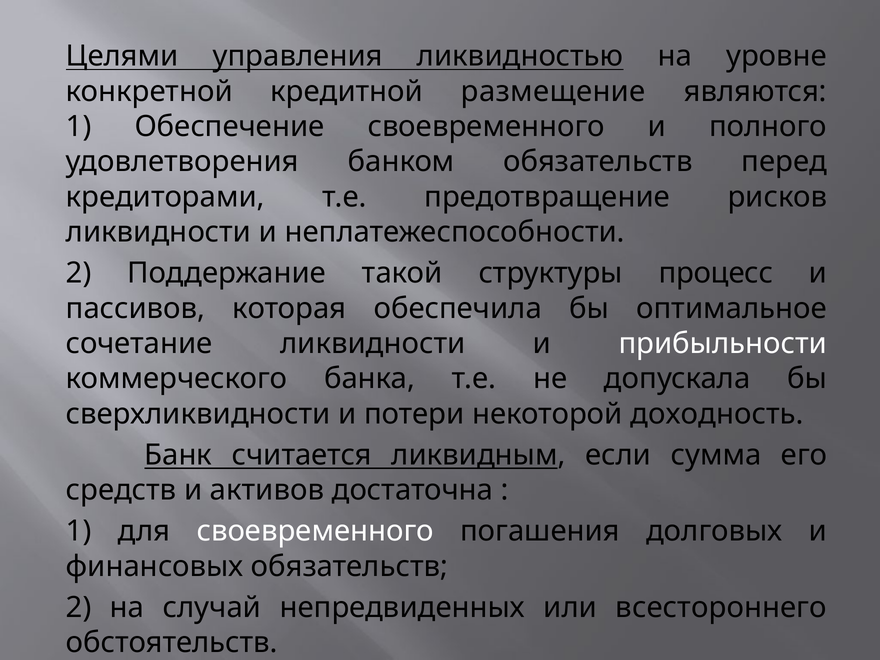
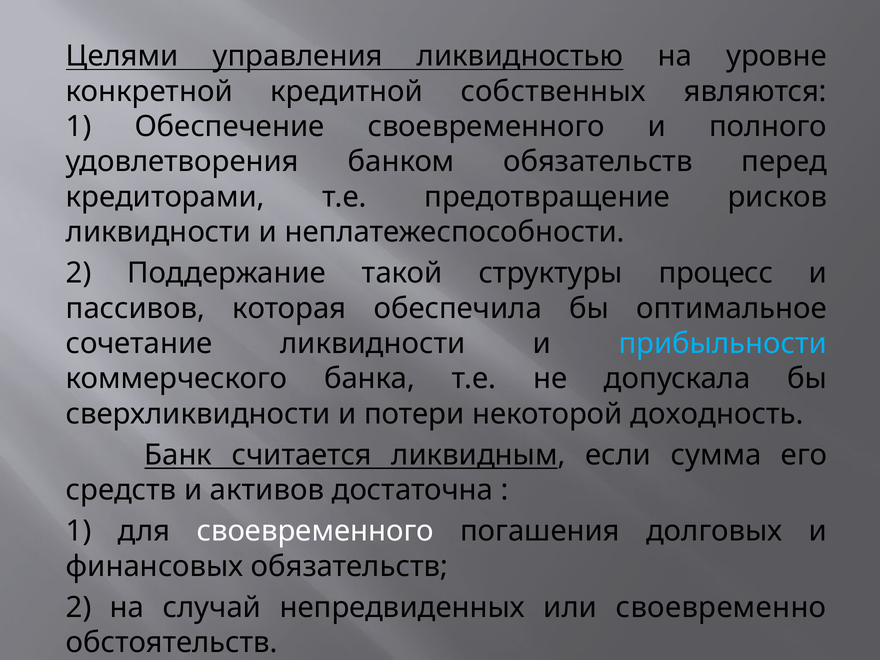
размещение: размещение -> собственных
прибыльности colour: white -> light blue
всестороннего: всестороннего -> своевременно
